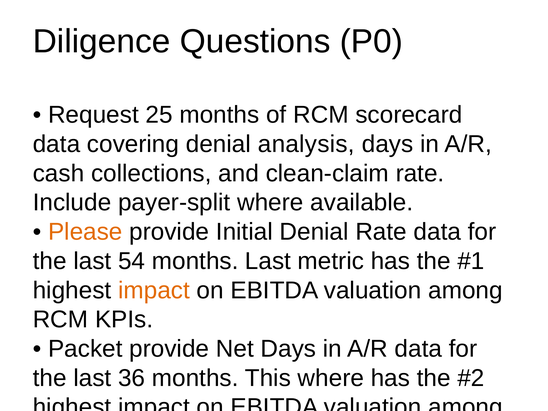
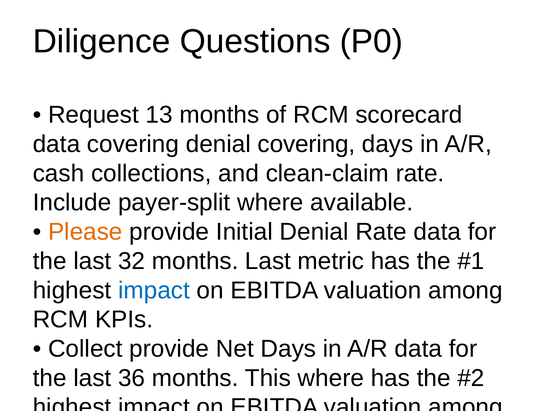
25: 25 -> 13
denial analysis: analysis -> covering
54: 54 -> 32
impact at (154, 290) colour: orange -> blue
Packet at (85, 349): Packet -> Collect
